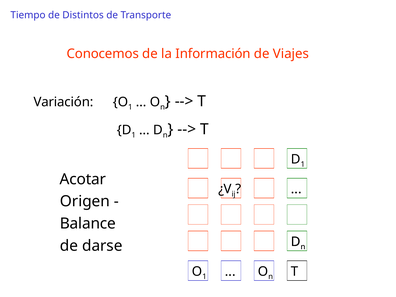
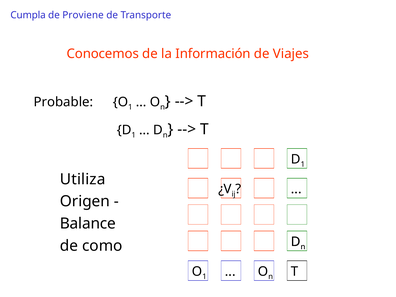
Tiempo: Tiempo -> Cumpla
Distintos: Distintos -> Proviene
Variación: Variación -> Probable
Acotar: Acotar -> Utiliza
darse: darse -> como
